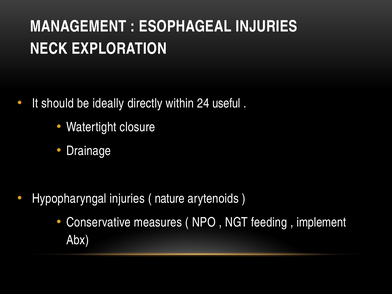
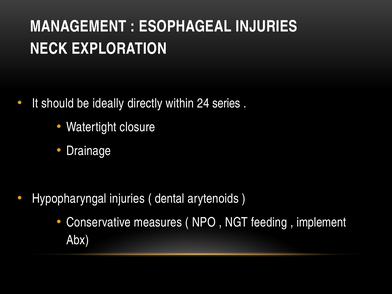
useful: useful -> series
nature: nature -> dental
